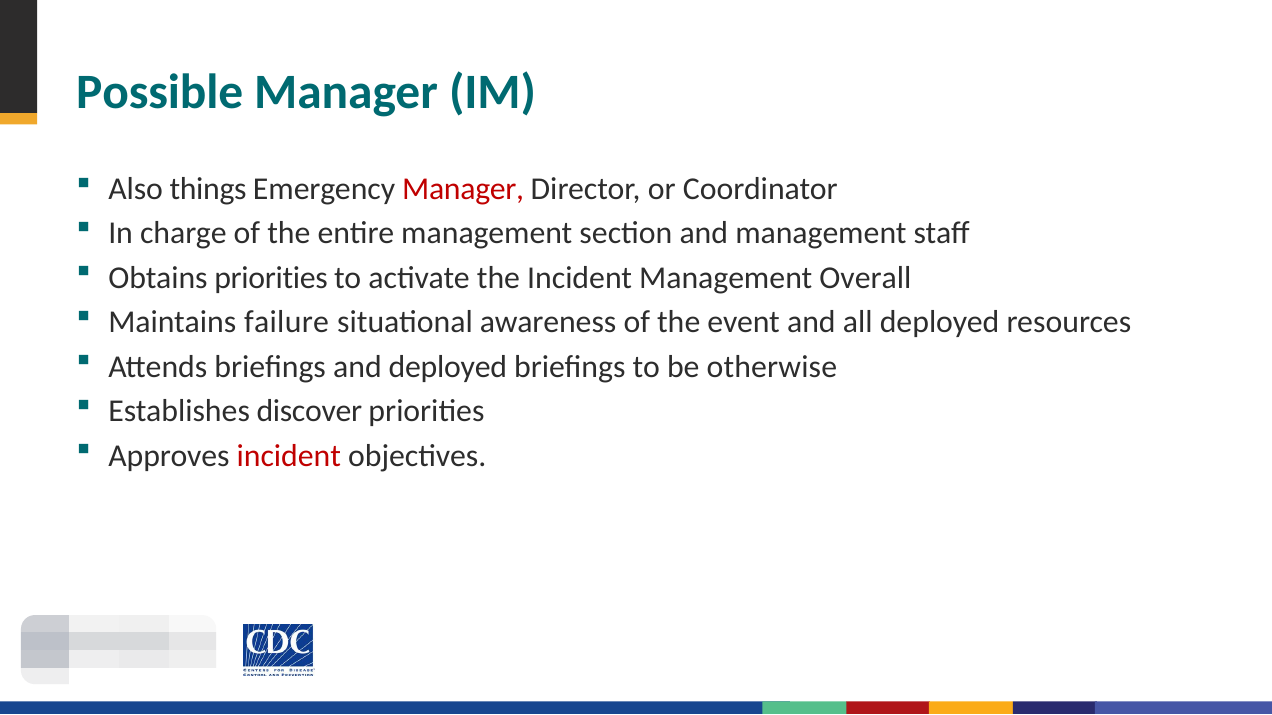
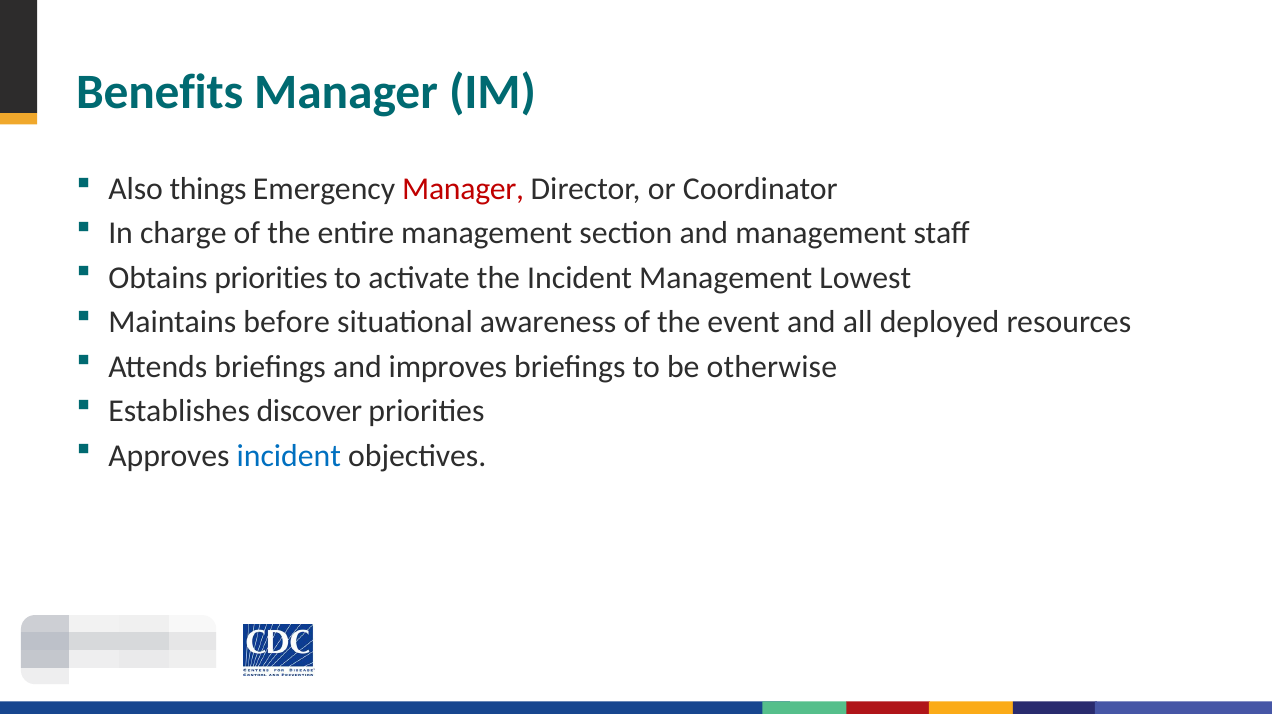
Possible: Possible -> Benefits
Overall: Overall -> Lowest
failure: failure -> before
and deployed: deployed -> improves
incident at (289, 456) colour: red -> blue
